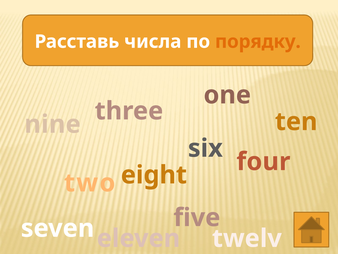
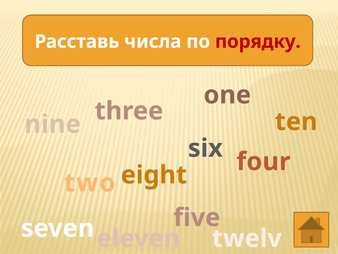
порядку colour: orange -> red
